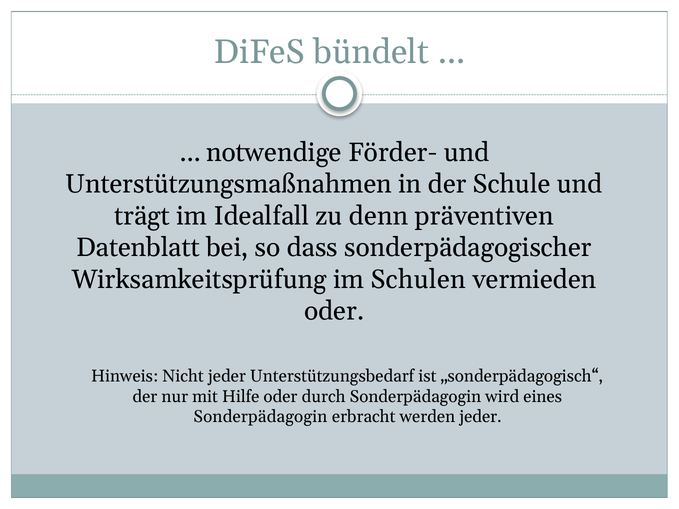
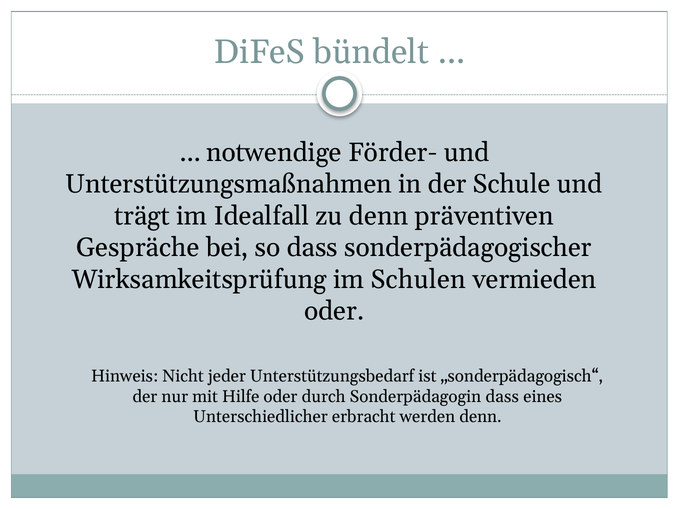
Datenblatt: Datenblatt -> Gespräche
Sonderpädagogin wird: wird -> dass
Sonderpädagogin at (260, 417): Sonderpädagogin -> Unterschiedlicher
werden jeder: jeder -> denn
